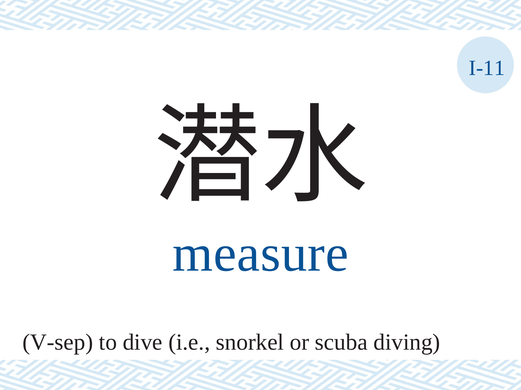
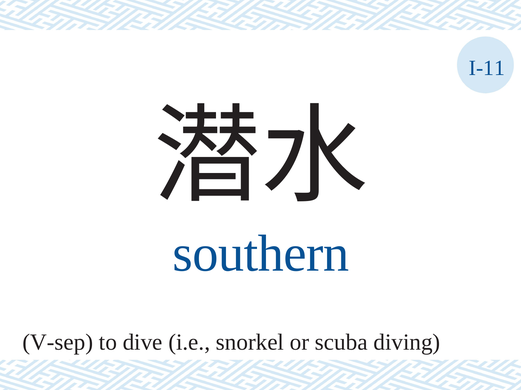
measure: measure -> southern
